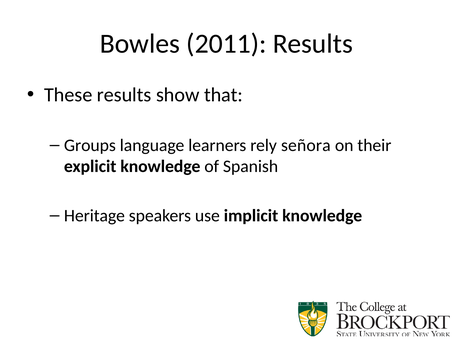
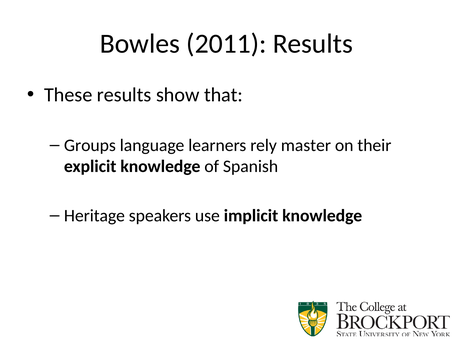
señora: señora -> master
